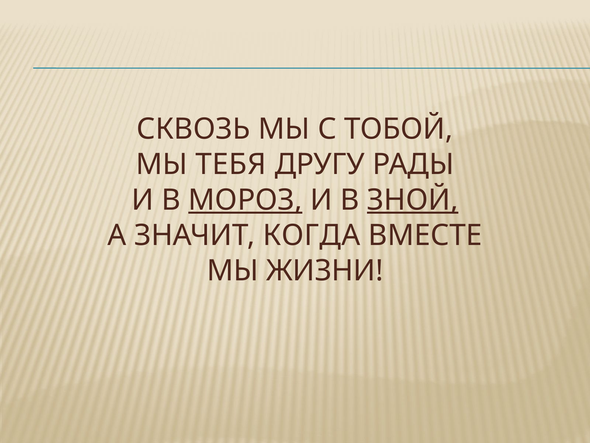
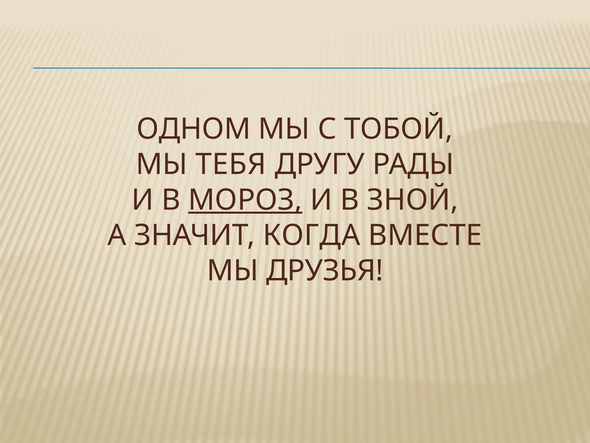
СКВОЗЬ: СКВОЗЬ -> ОДНОМ
ЗНОЙ underline: present -> none
ЖИЗНИ: ЖИЗНИ -> ДРУЗЬЯ
